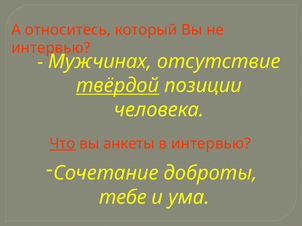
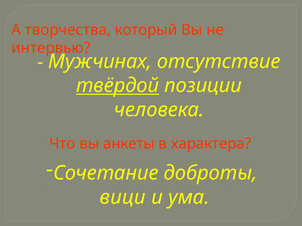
относитесь: относитесь -> творчества
Что underline: present -> none
в интервью: интервью -> характера
тебе: тебе -> вици
